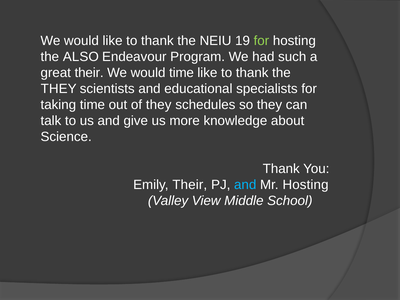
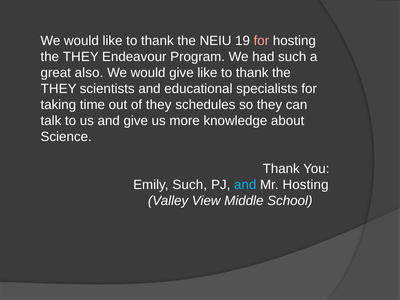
for at (261, 41) colour: light green -> pink
ALSO at (81, 57): ALSO -> THEY
great their: their -> also
would time: time -> give
Emily Their: Their -> Such
